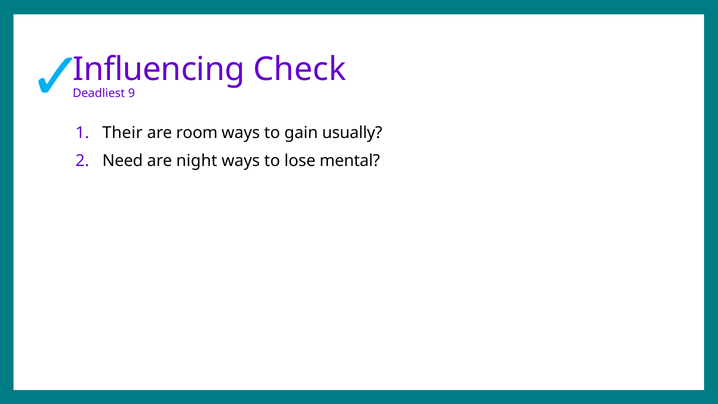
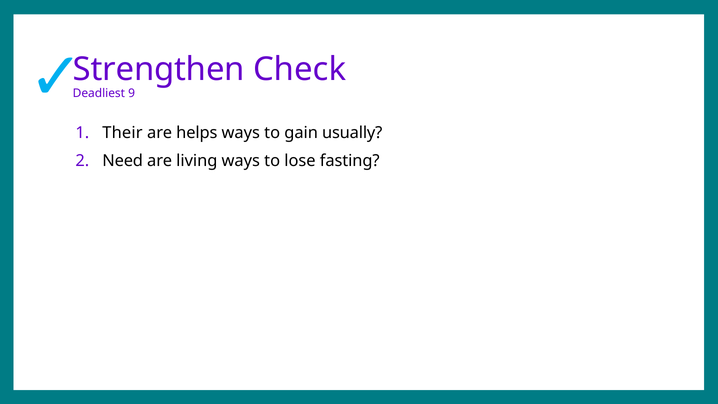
Influencing: Influencing -> Strengthen
room: room -> helps
night: night -> living
mental: mental -> fasting
